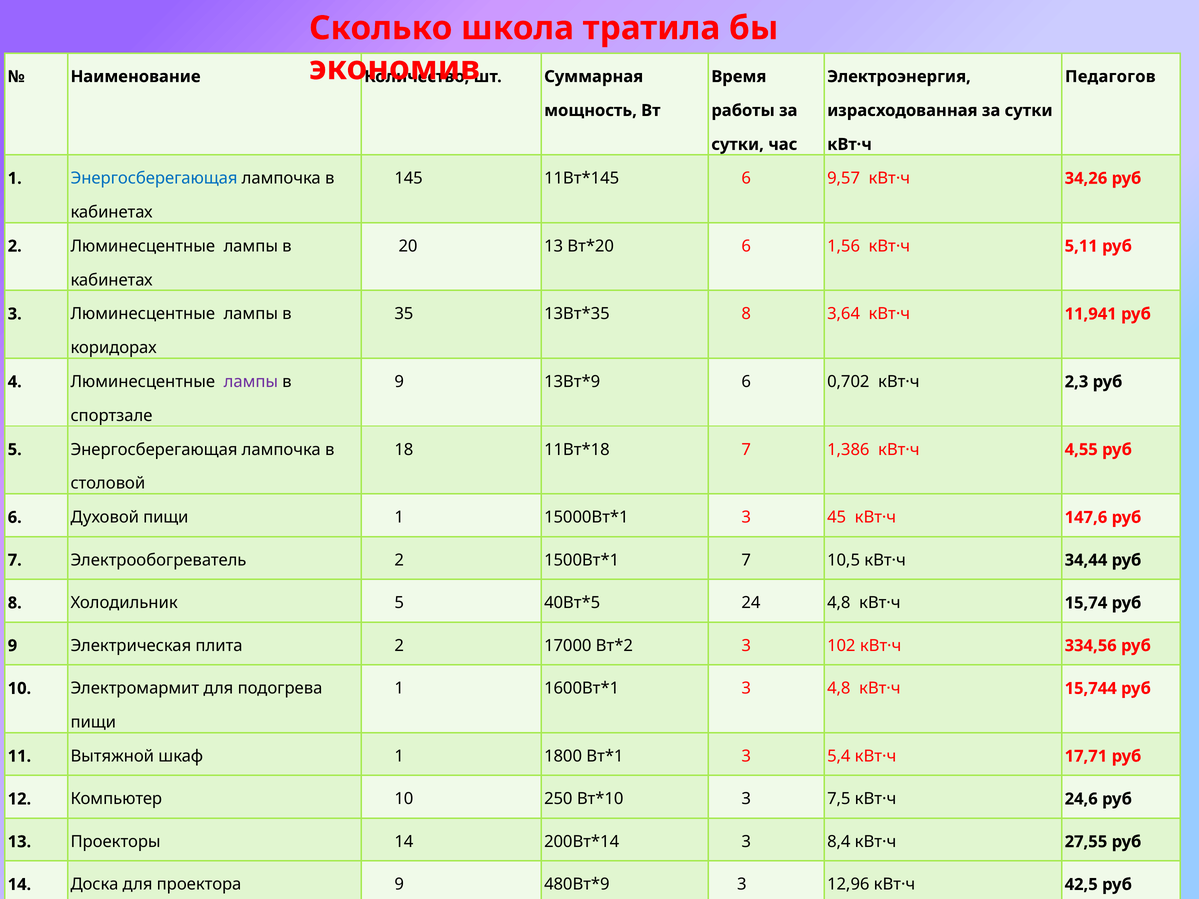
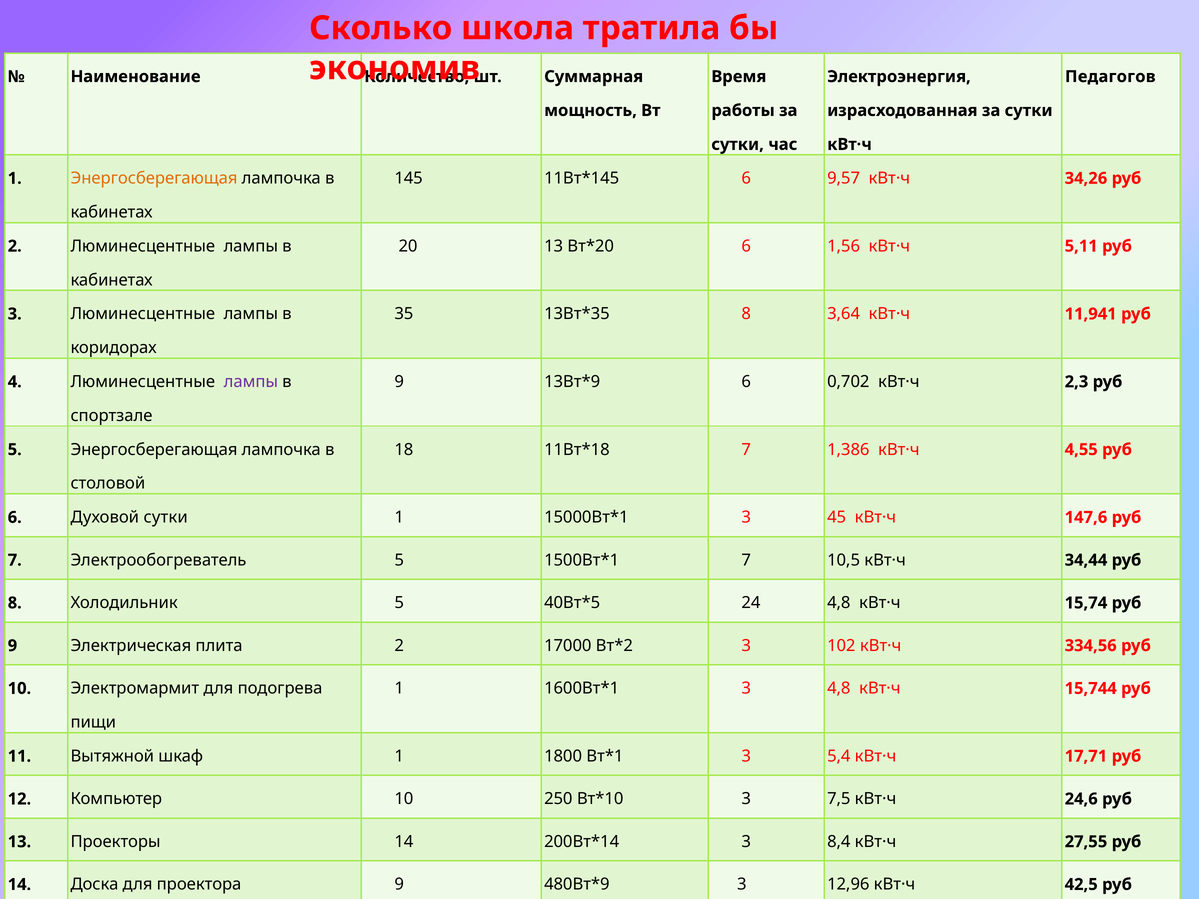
Энергосберегающая at (154, 178) colour: blue -> orange
Духовой пищи: пищи -> сутки
Электрообогреватель 2: 2 -> 5
